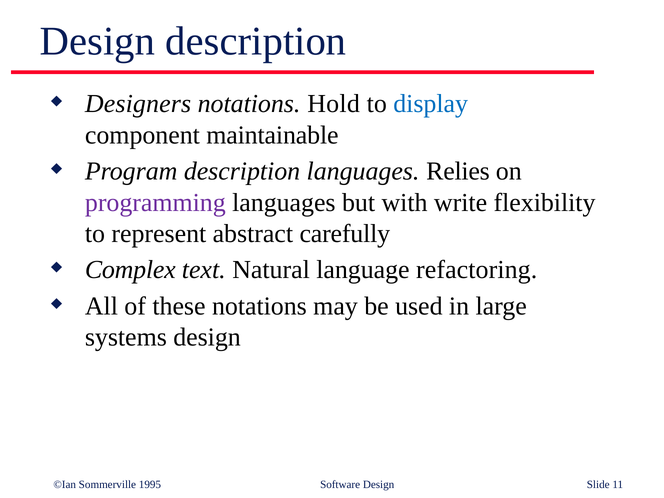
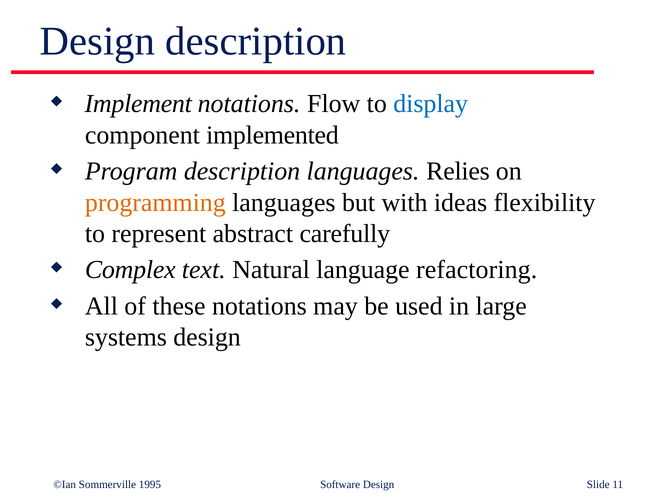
Designers: Designers -> Implement
Hold: Hold -> Flow
maintainable: maintainable -> implemented
programming colour: purple -> orange
write: write -> ideas
